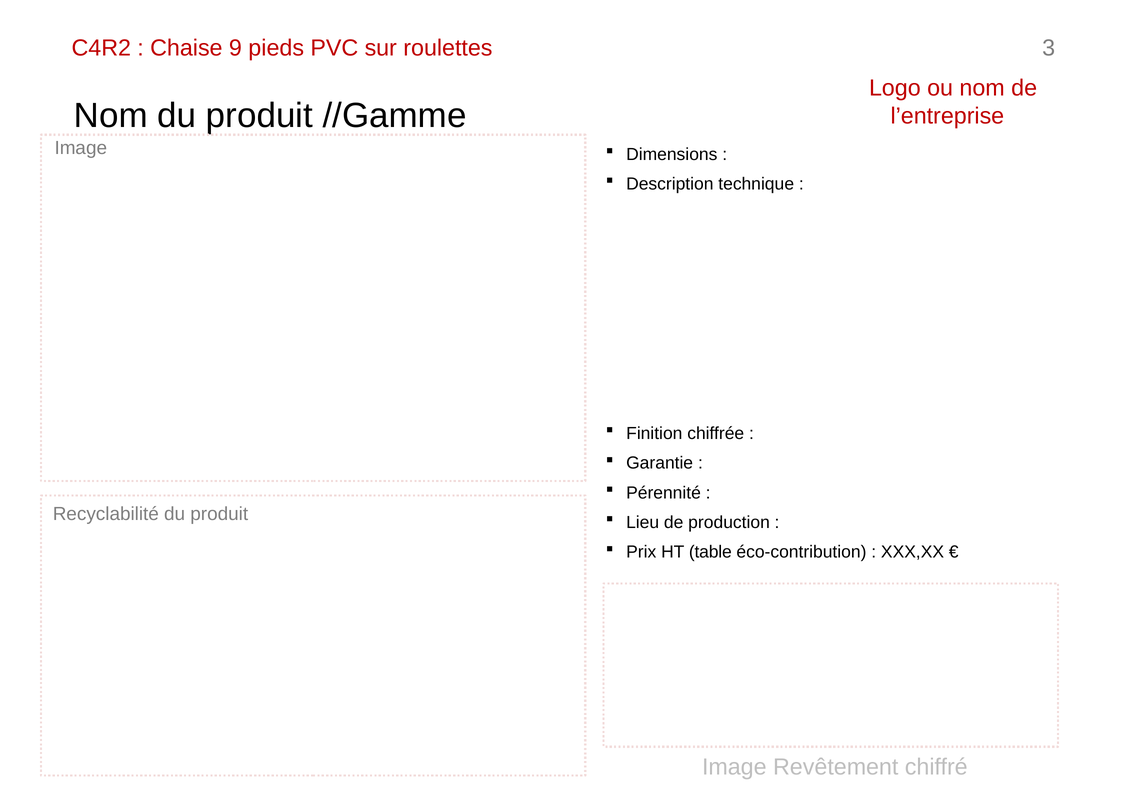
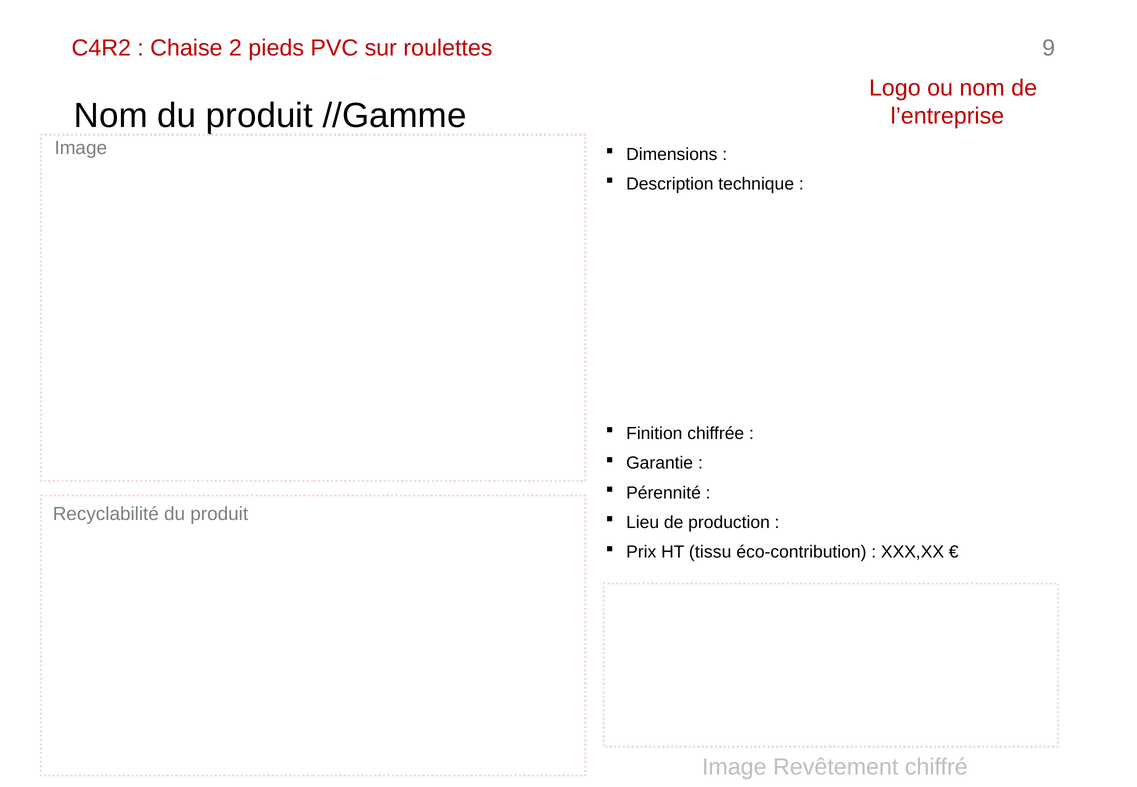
9: 9 -> 2
3: 3 -> 9
table: table -> tissu
